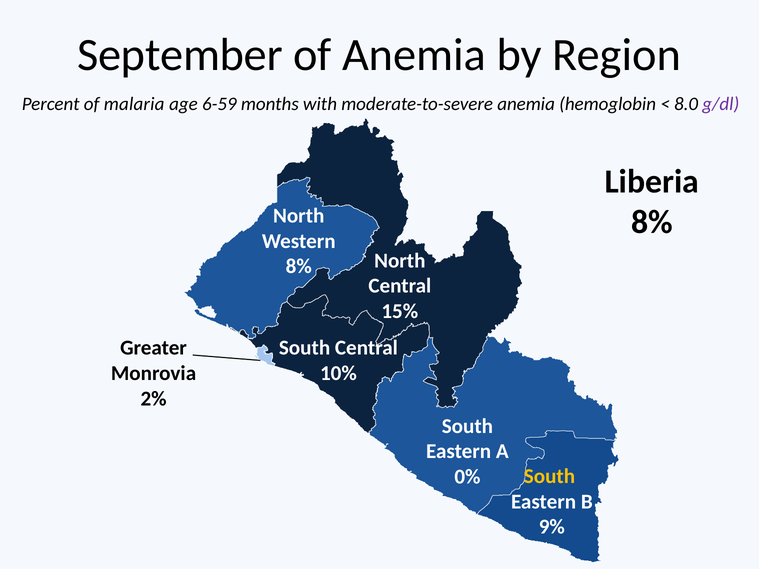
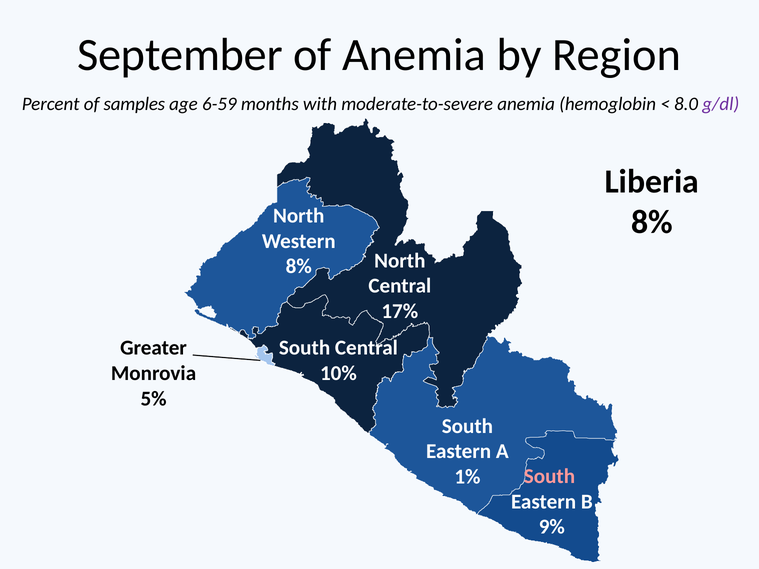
malaria: malaria -> samples
15%: 15% -> 17%
2%: 2% -> 5%
South at (549, 477) colour: yellow -> pink
0%: 0% -> 1%
